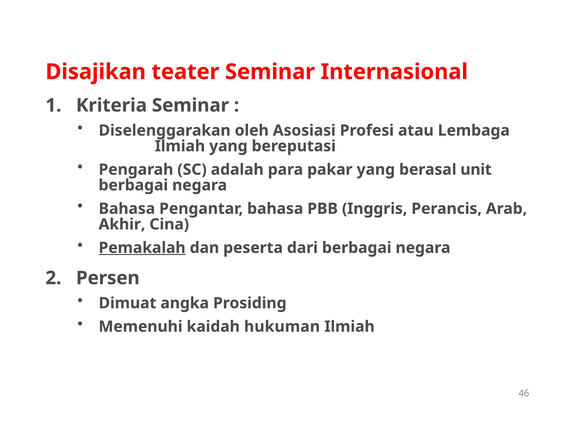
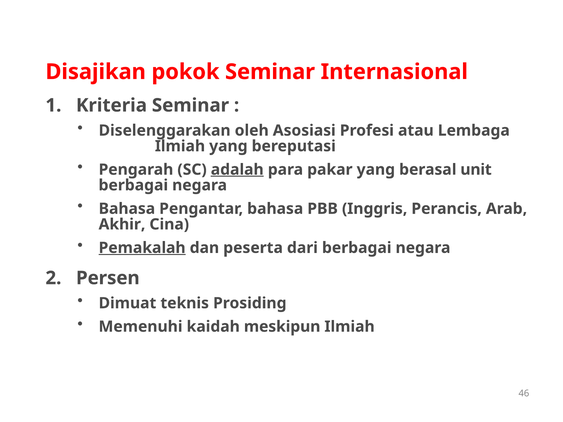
teater: teater -> pokok
adalah underline: none -> present
angka: angka -> teknis
hukuman: hukuman -> meskipun
